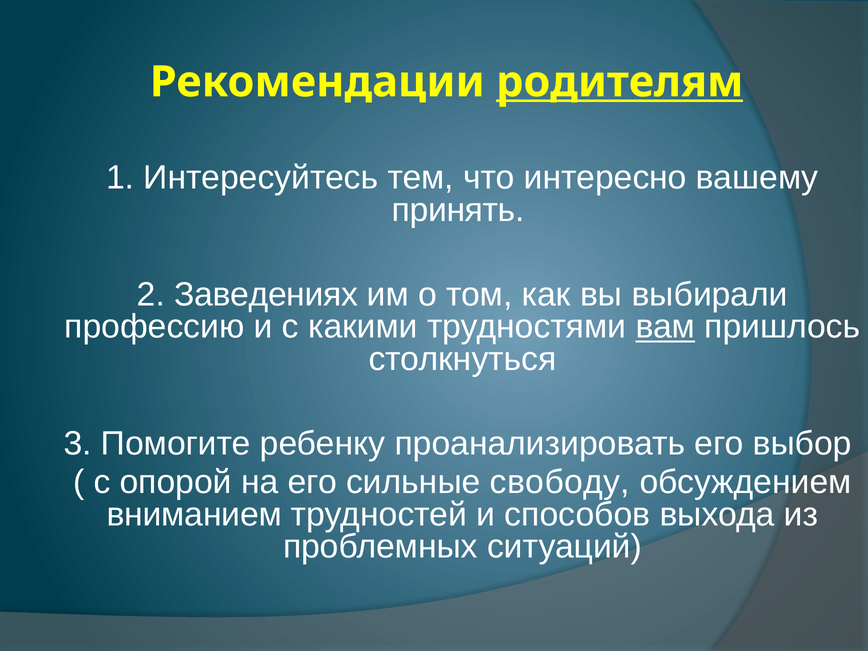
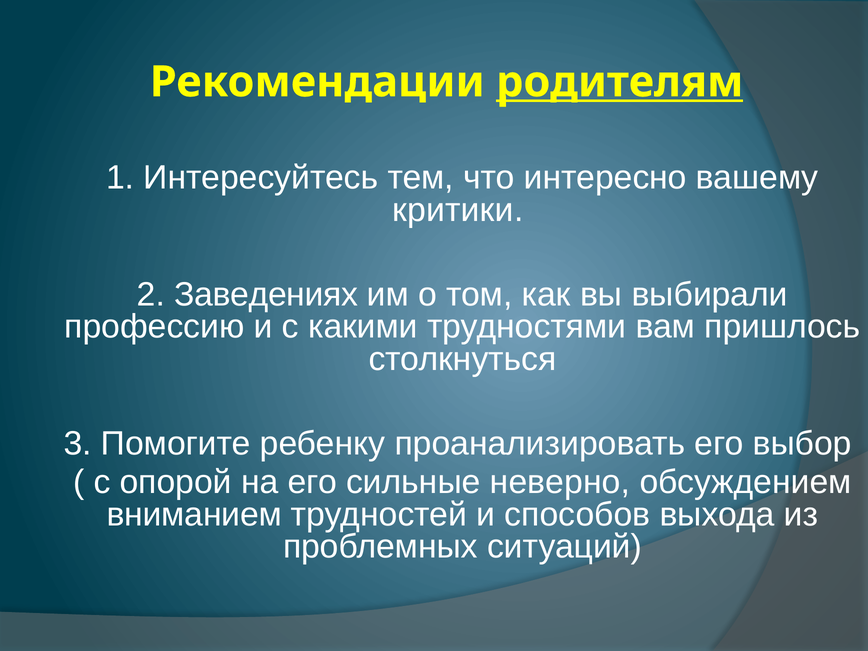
принять: принять -> критики
вам underline: present -> none
свободу: свободу -> неверно
